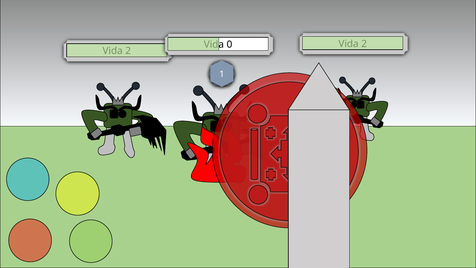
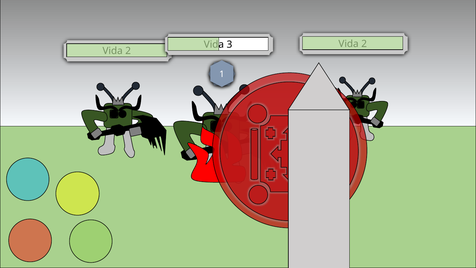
0: 0 -> 3
